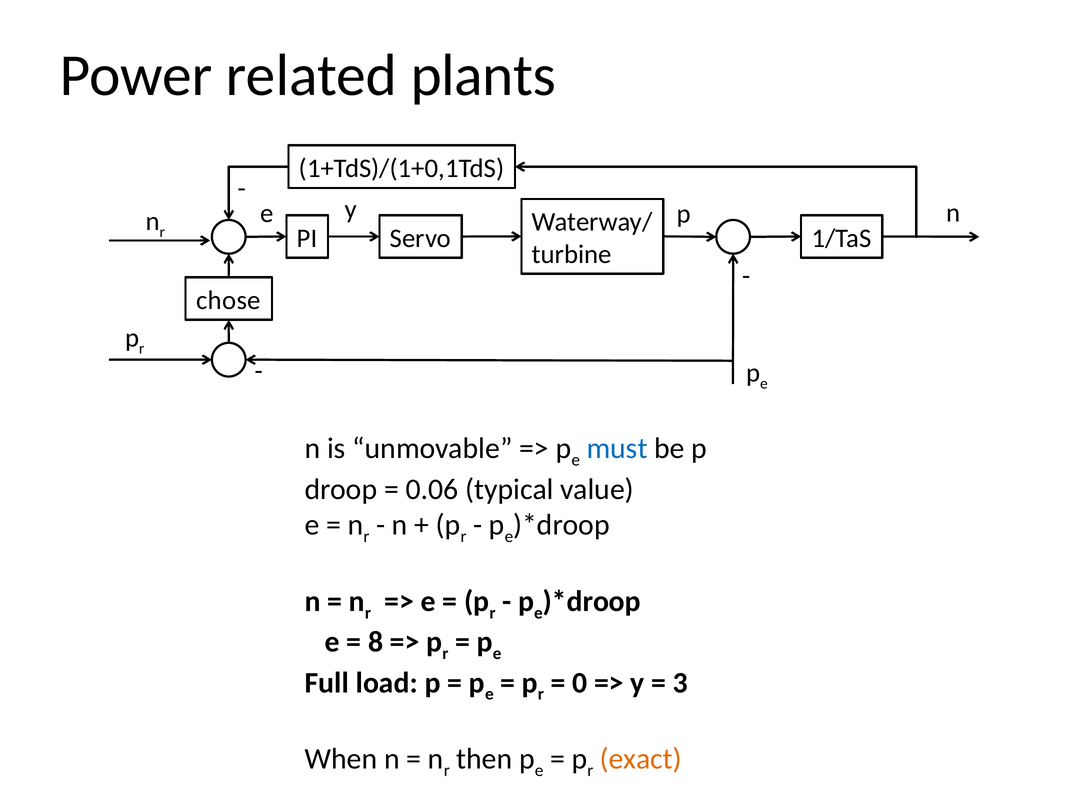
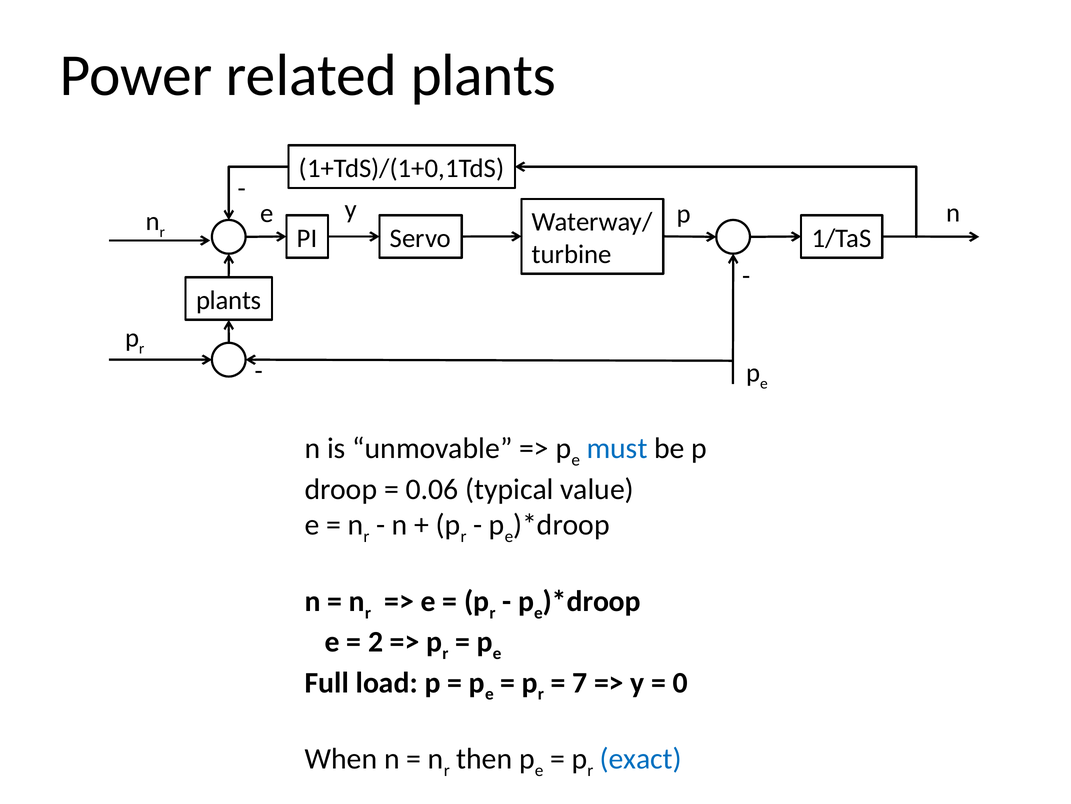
chose at (229, 300): chose -> plants
8: 8 -> 2
0: 0 -> 7
3: 3 -> 0
exact colour: orange -> blue
